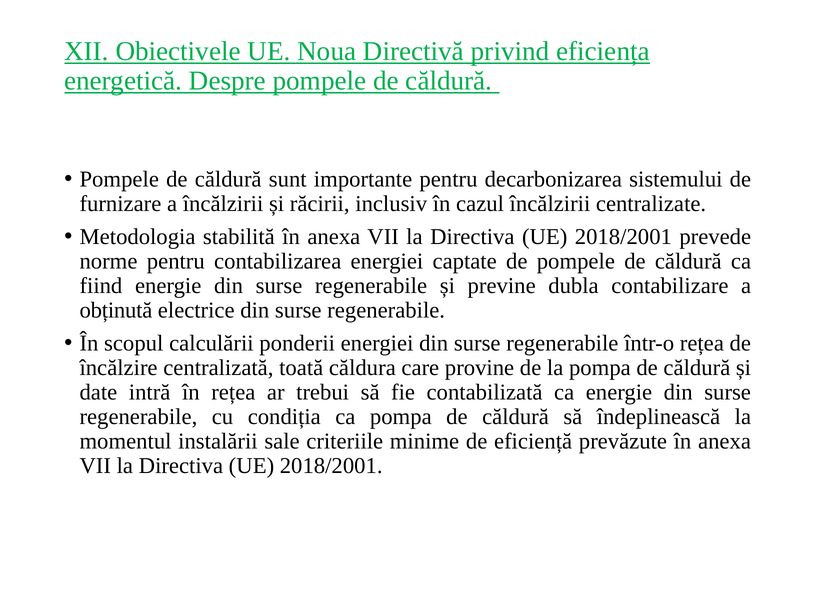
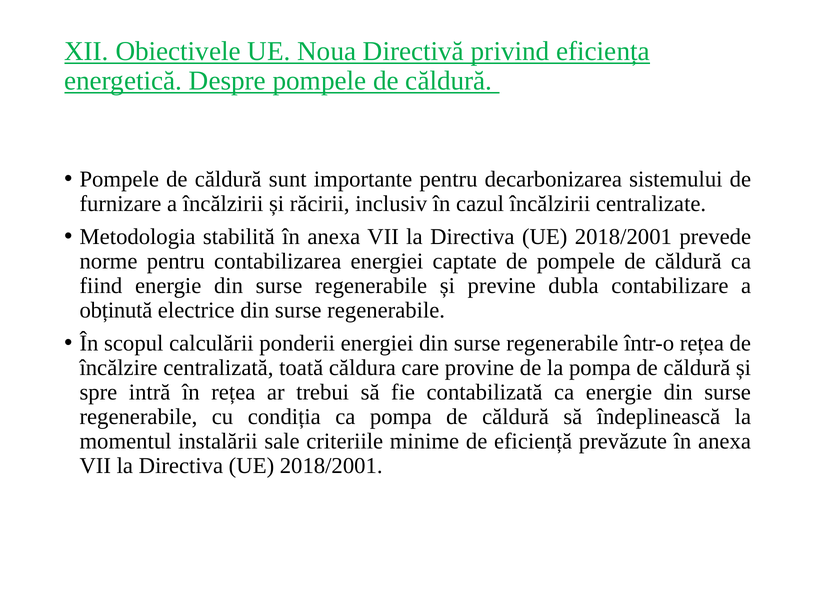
date: date -> spre
